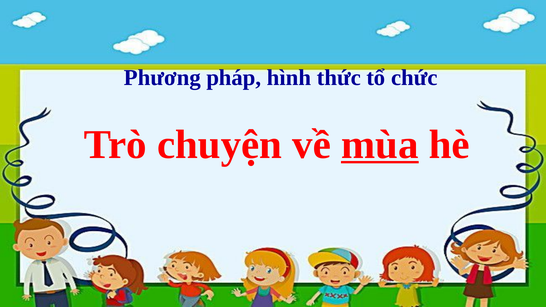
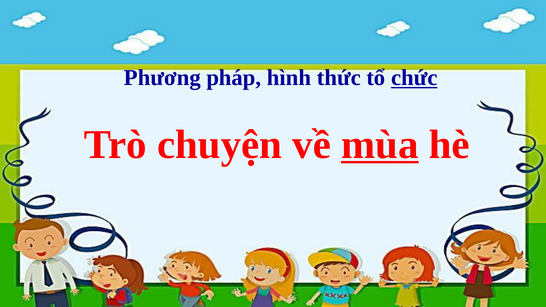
chức underline: none -> present
